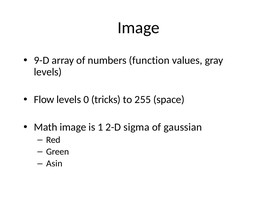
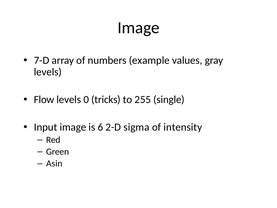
9-D: 9-D -> 7-D
function: function -> example
space: space -> single
Math: Math -> Input
1: 1 -> 6
gaussian: gaussian -> intensity
